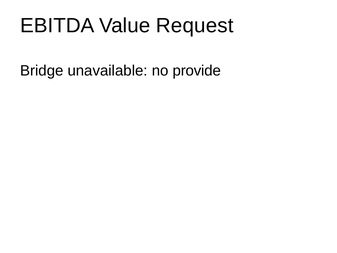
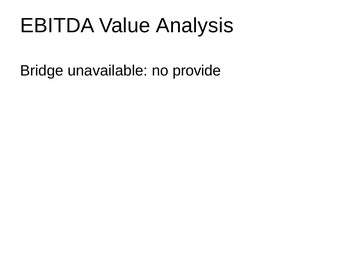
Request: Request -> Analysis
